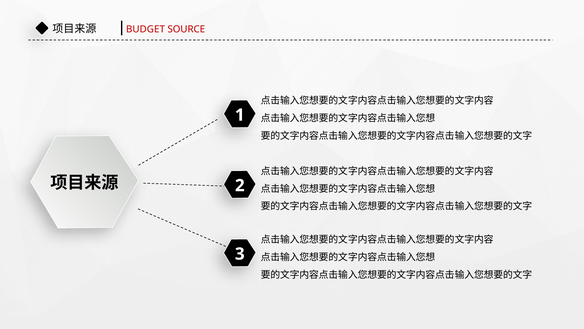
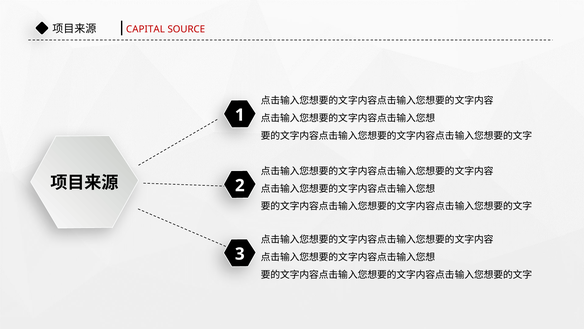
BUDGET: BUDGET -> CAPITAL
